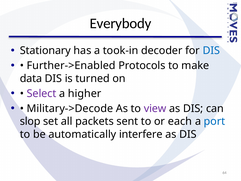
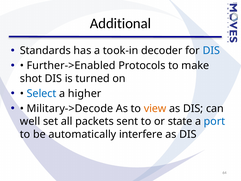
Everybody: Everybody -> Additional
Stationary: Stationary -> Standards
data: data -> shot
Select colour: purple -> blue
view colour: purple -> orange
slop: slop -> well
each: each -> state
